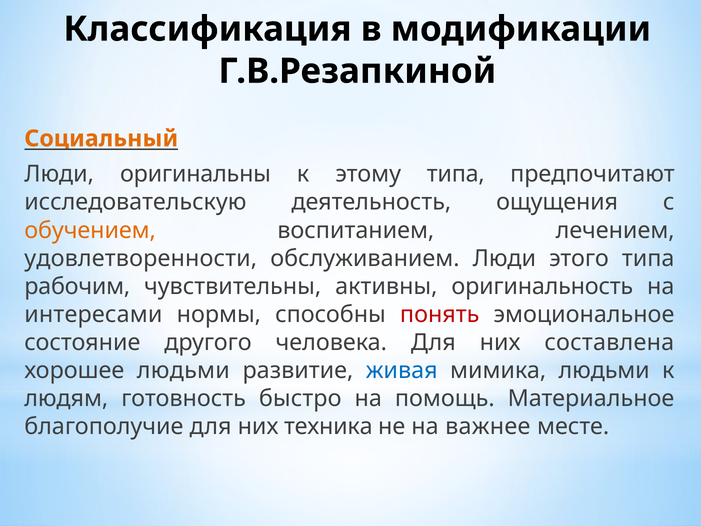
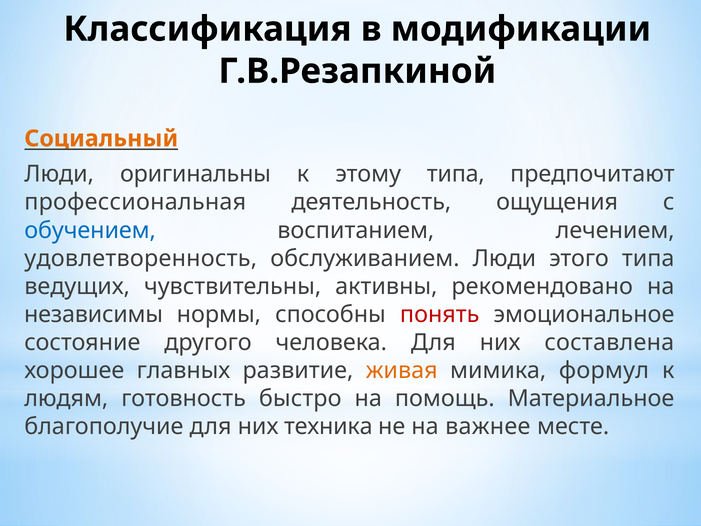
исследовательскую: исследовательскую -> профессиональная
обучением colour: orange -> blue
удовлетворенности: удовлетворенности -> удовлетворенность
рабочим: рабочим -> ведущих
оригинальность: оригинальность -> рекомендовано
интересами: интересами -> независимы
хорошее людьми: людьми -> главных
живая colour: blue -> orange
мимика людьми: людьми -> формул
